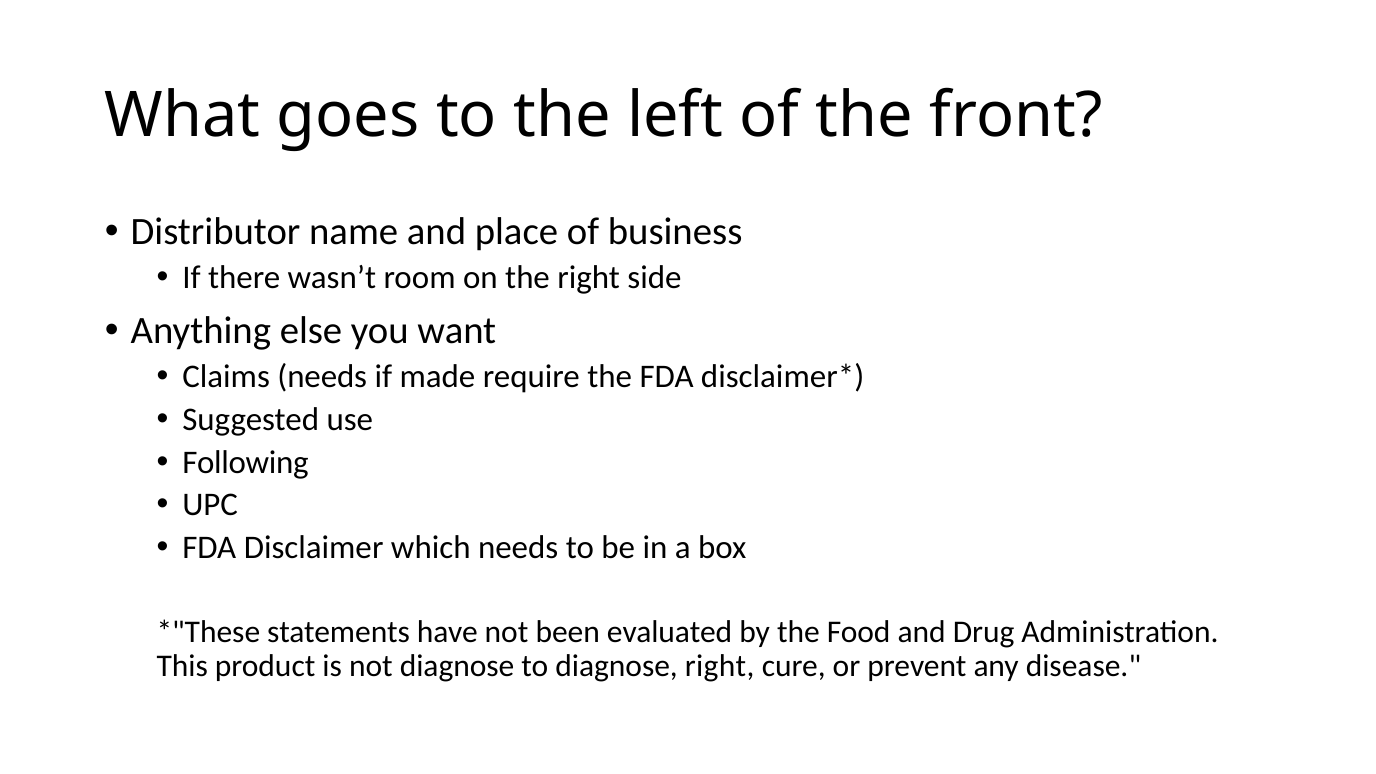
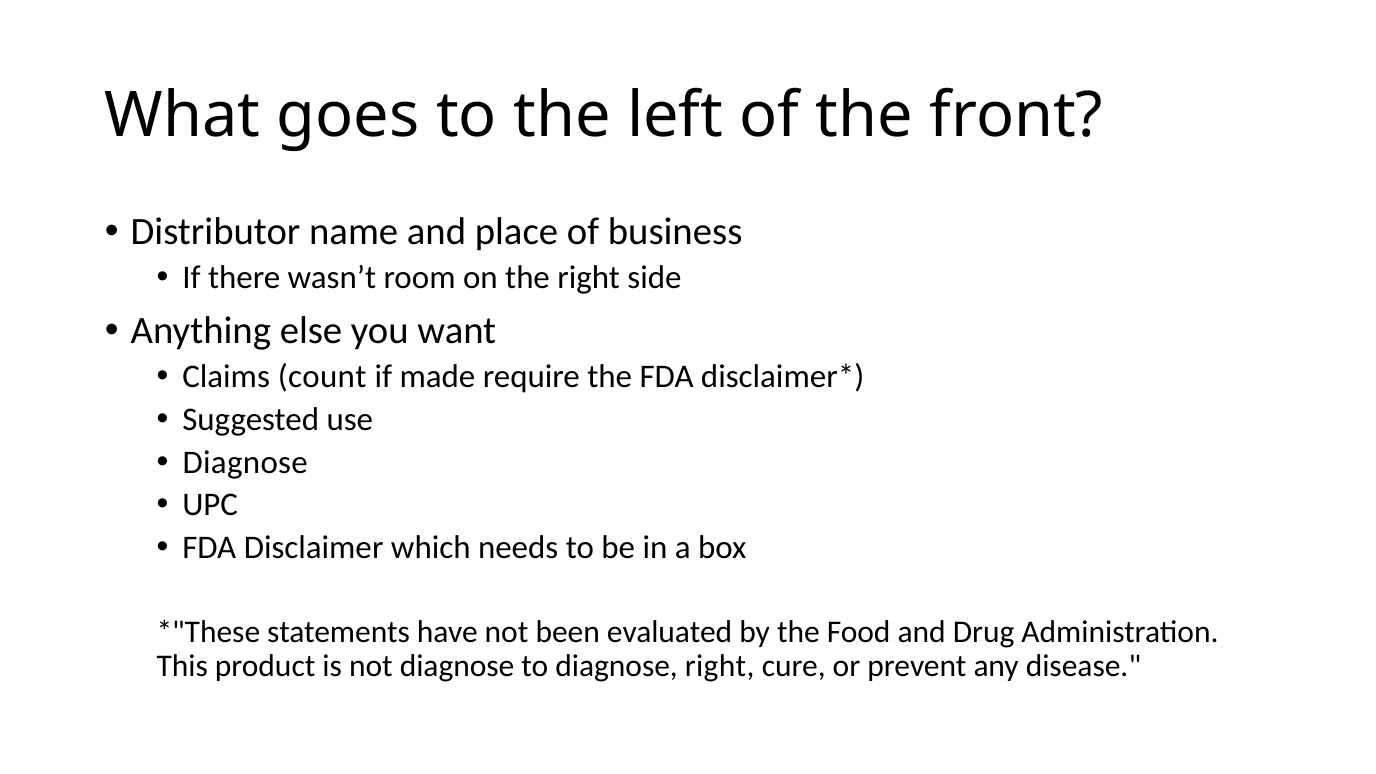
Claims needs: needs -> count
Following at (245, 462): Following -> Diagnose
